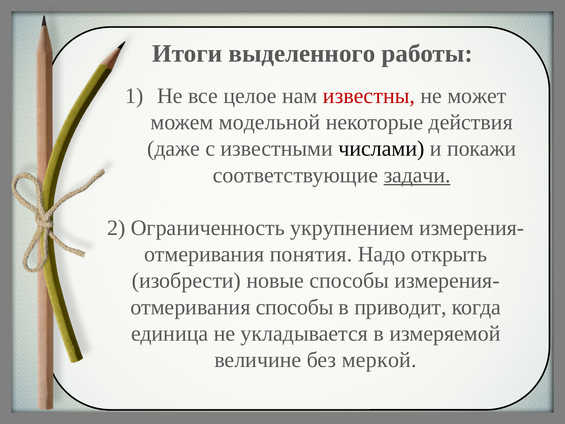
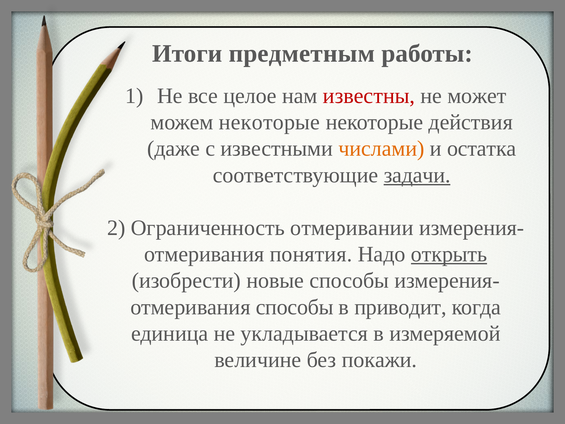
выделенного: выделенного -> предметным
можем модельной: модельной -> некоторые
числами colour: black -> orange
покажи: покажи -> остатка
укрупнением: укрупнением -> отмеривании
открыть underline: none -> present
меркой: меркой -> покажи
